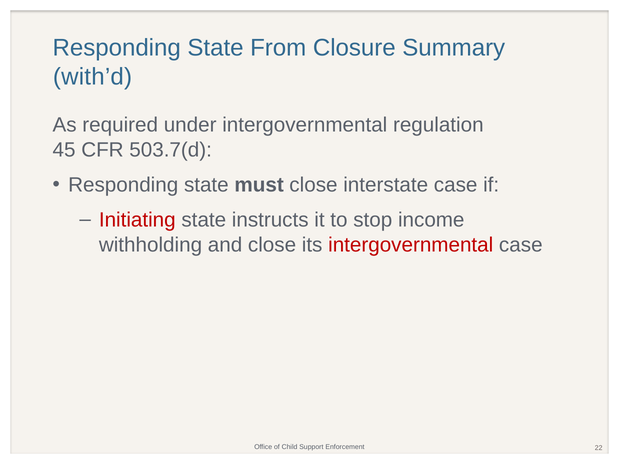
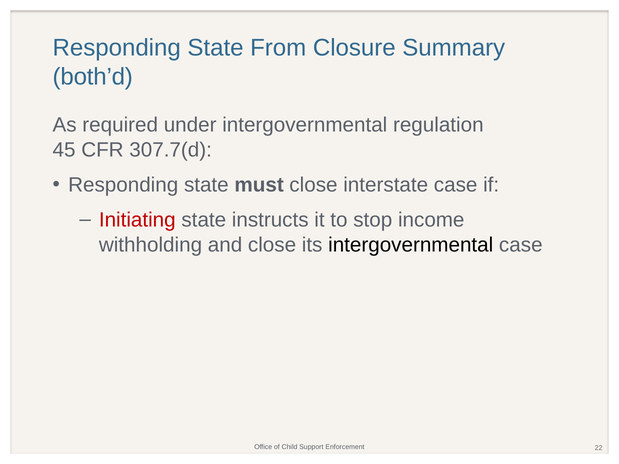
with’d: with’d -> both’d
503.7(d: 503.7(d -> 307.7(d
intergovernmental at (411, 245) colour: red -> black
